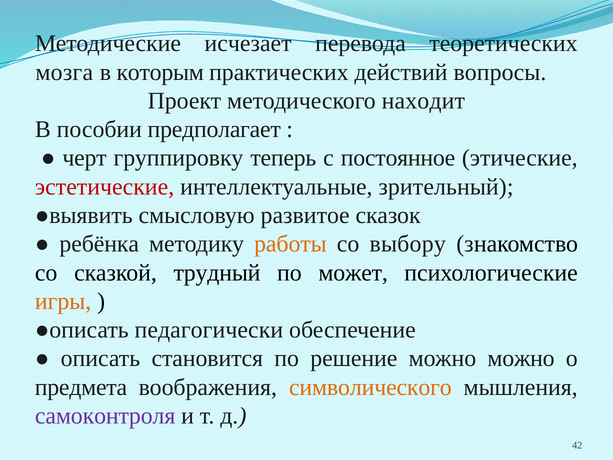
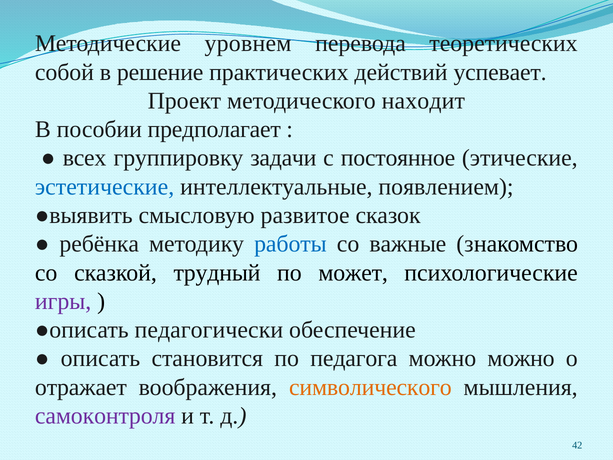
исчезает: исчезает -> уровнем
мозга: мозга -> собой
которым: которым -> решение
вопросы: вопросы -> успевает
черт: черт -> всех
теперь: теперь -> задачи
эстетические colour: red -> blue
зрительный: зрительный -> появлением
работы colour: orange -> blue
выбору: выбору -> важные
игры colour: orange -> purple
решение: решение -> педагога
предмета: предмета -> отражает
